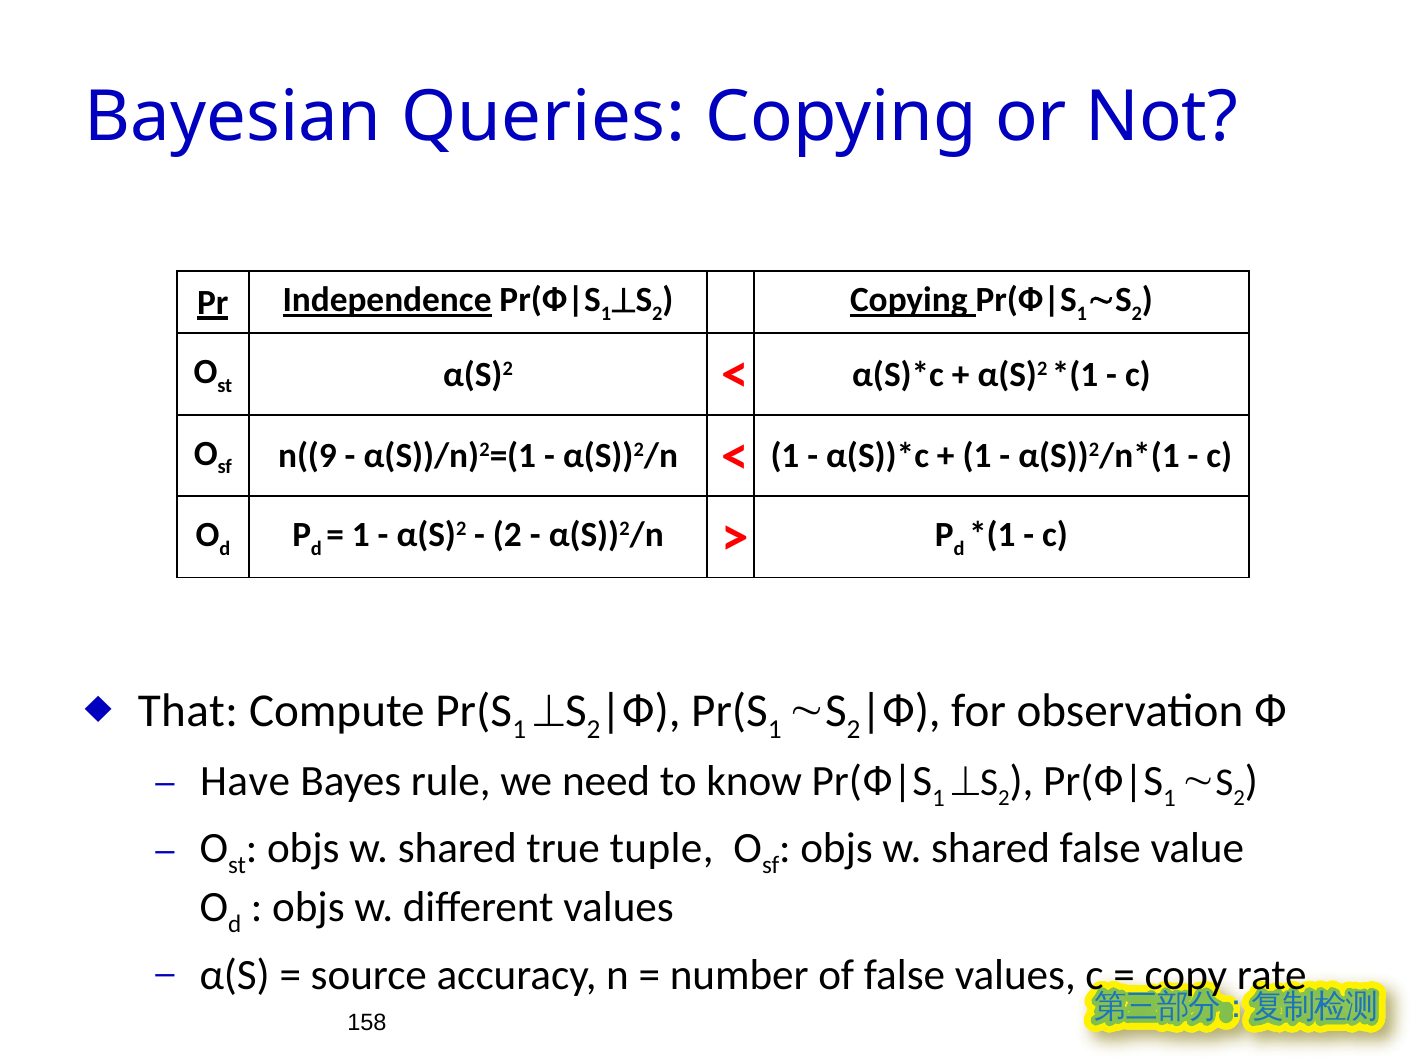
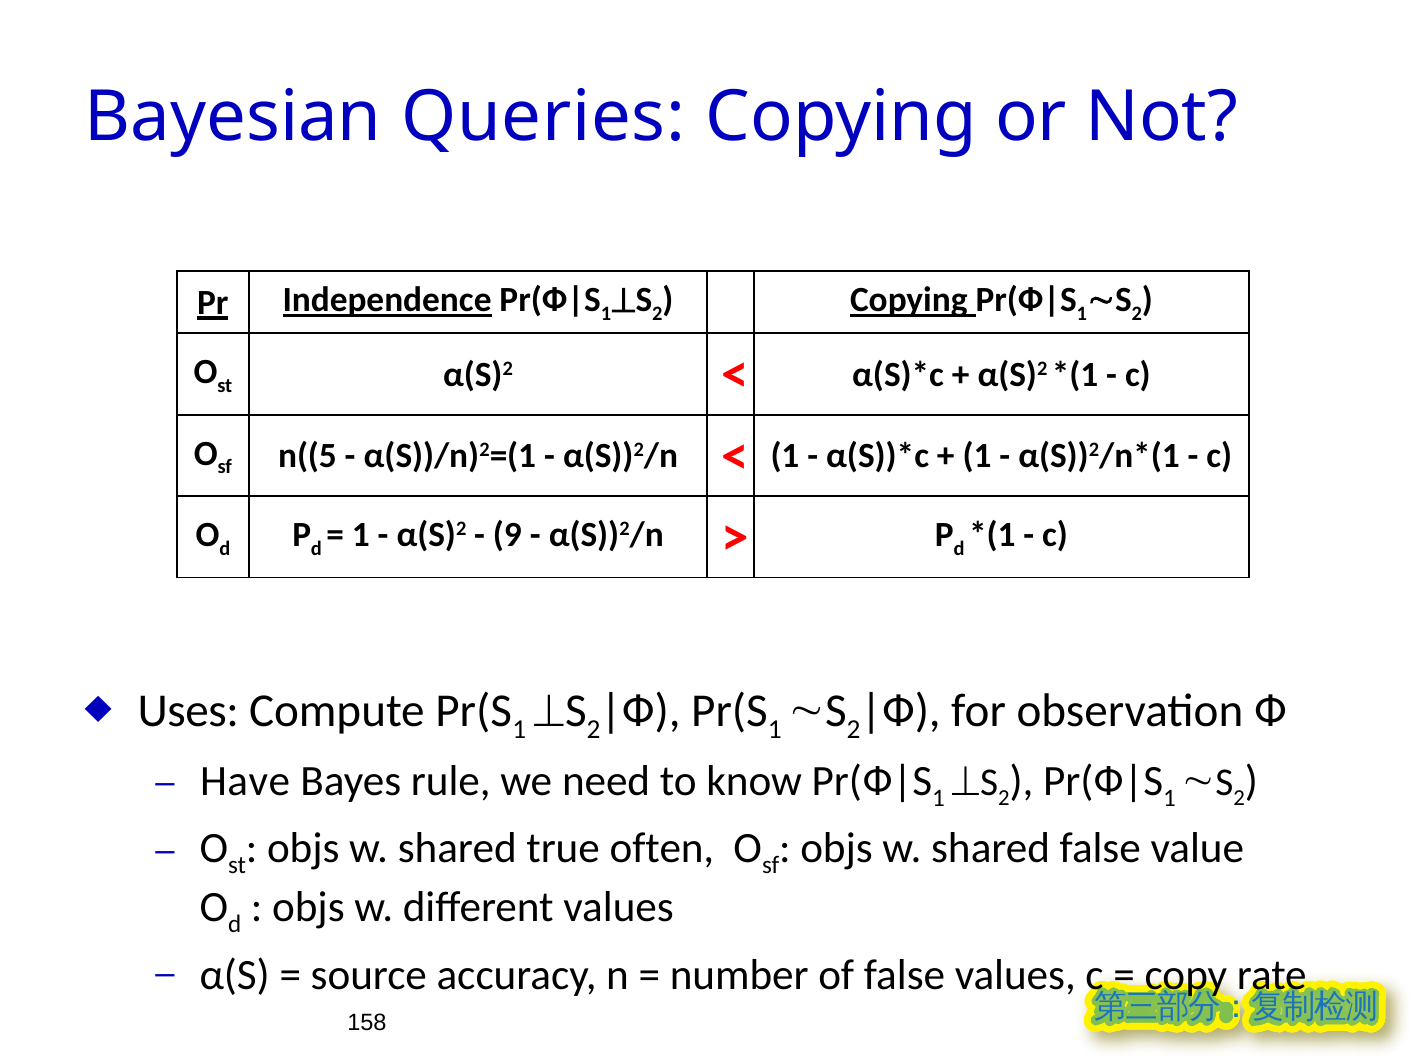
n((9: n((9 -> n((5
2 at (507, 535): 2 -> 9
That: That -> Uses
tuple: tuple -> often
